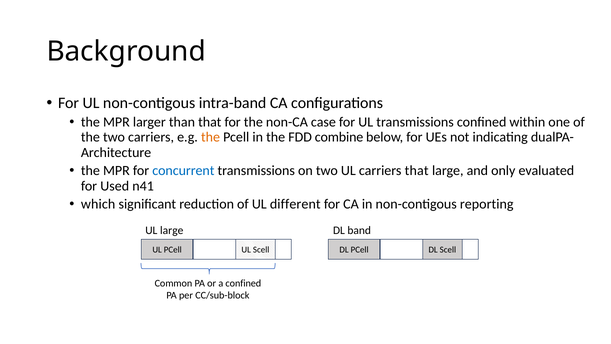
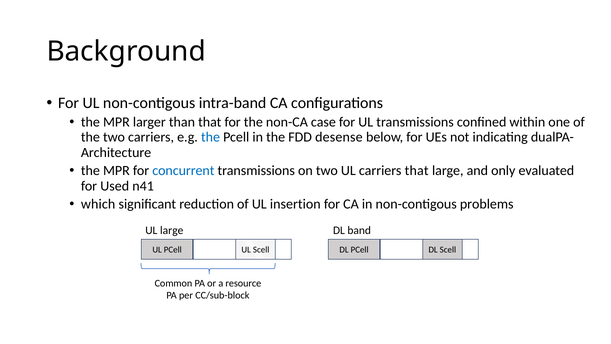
the at (210, 137) colour: orange -> blue
combine: combine -> desense
different: different -> insertion
reporting: reporting -> problems
a confined: confined -> resource
